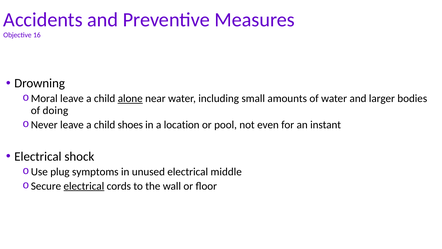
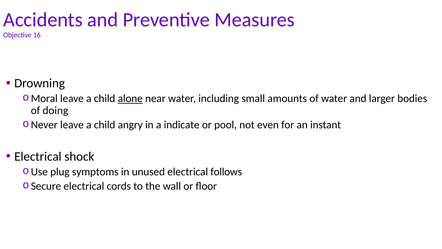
shoes: shoes -> angry
location: location -> indicate
middle: middle -> follows
electrical at (84, 186) underline: present -> none
